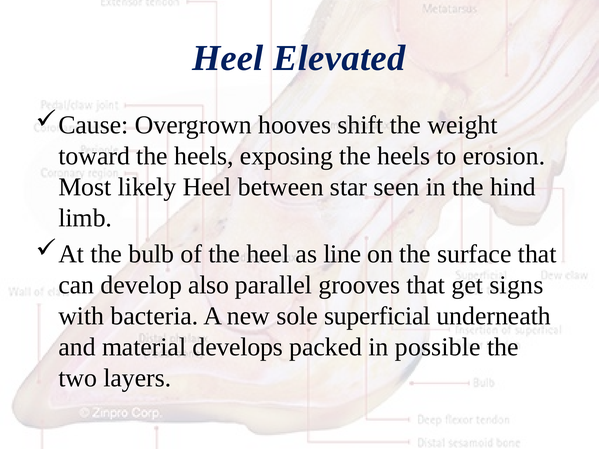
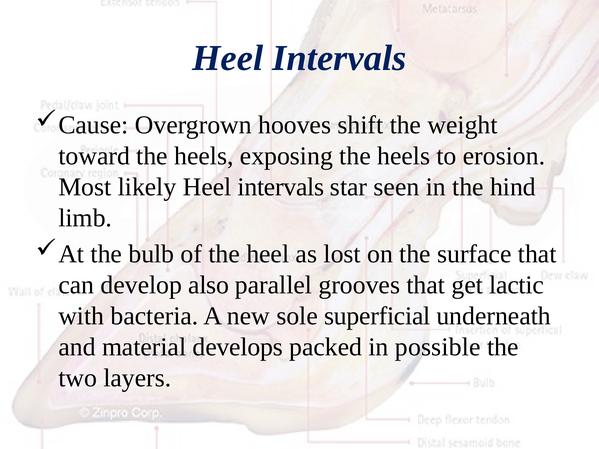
Elevated at (339, 58): Elevated -> Intervals
likely Heel between: between -> intervals
line: line -> lost
signs: signs -> lactic
